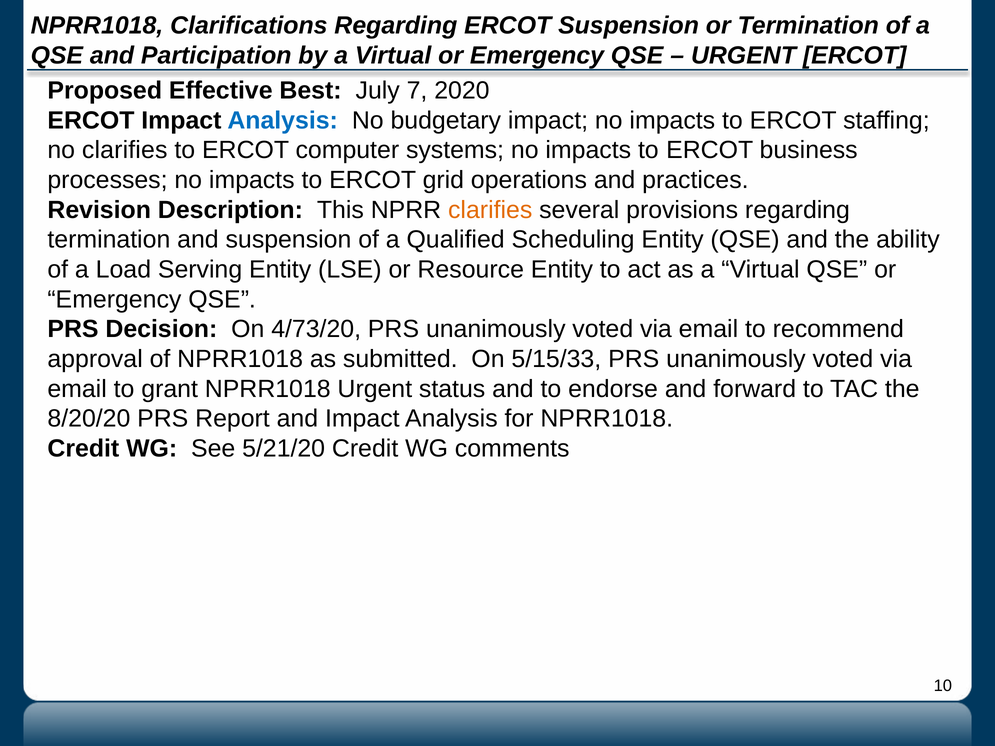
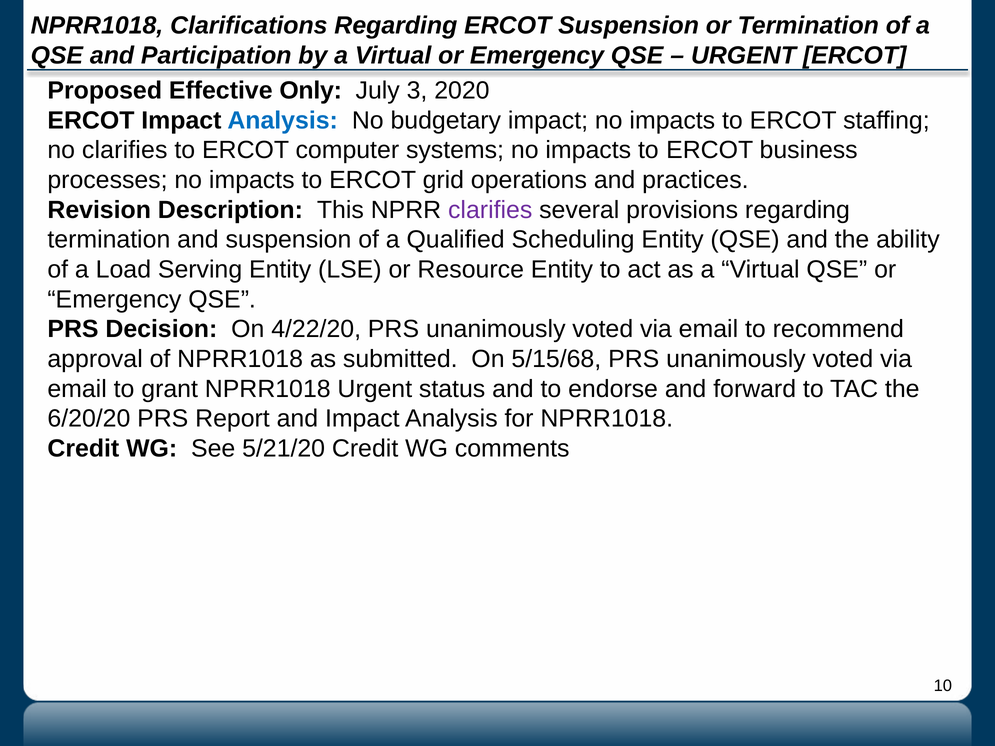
Best: Best -> Only
7: 7 -> 3
clarifies at (490, 210) colour: orange -> purple
4/73/20: 4/73/20 -> 4/22/20
5/15/33: 5/15/33 -> 5/15/68
8/20/20: 8/20/20 -> 6/20/20
